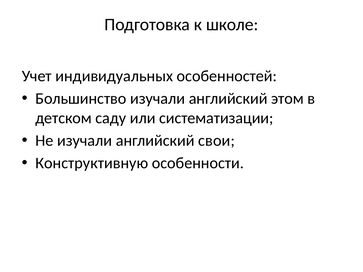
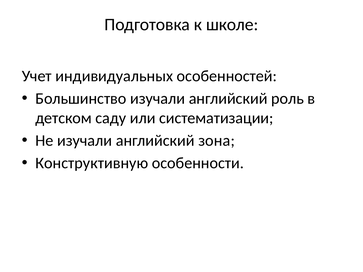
этом: этом -> роль
свои: свои -> зона
